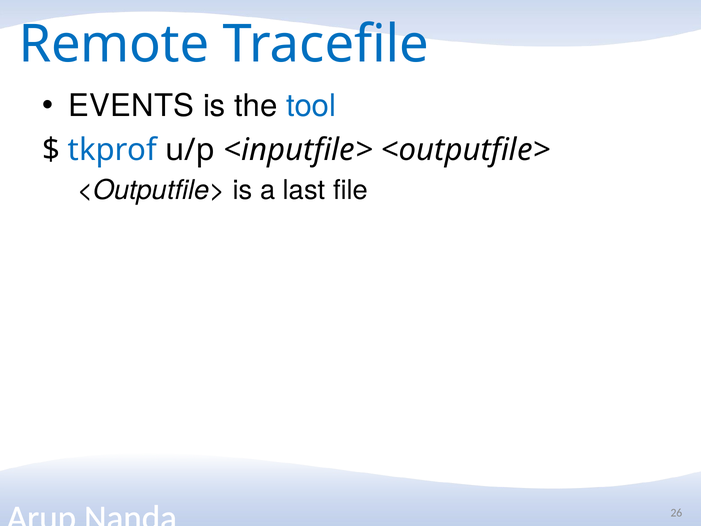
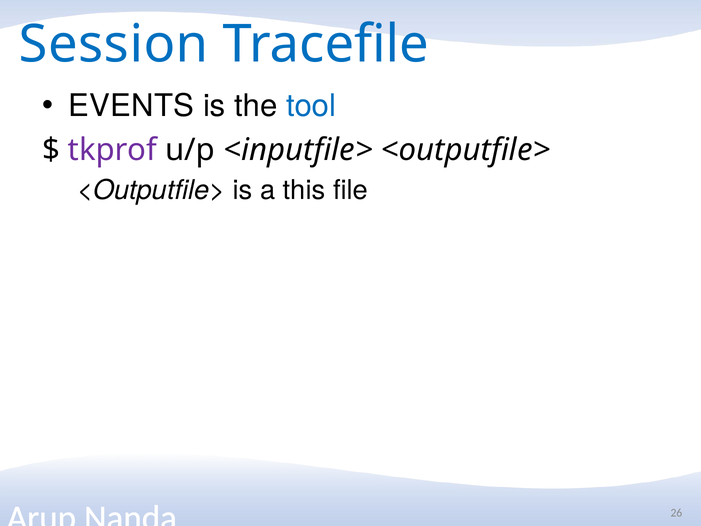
Remote: Remote -> Session
tkprof colour: blue -> purple
last: last -> this
